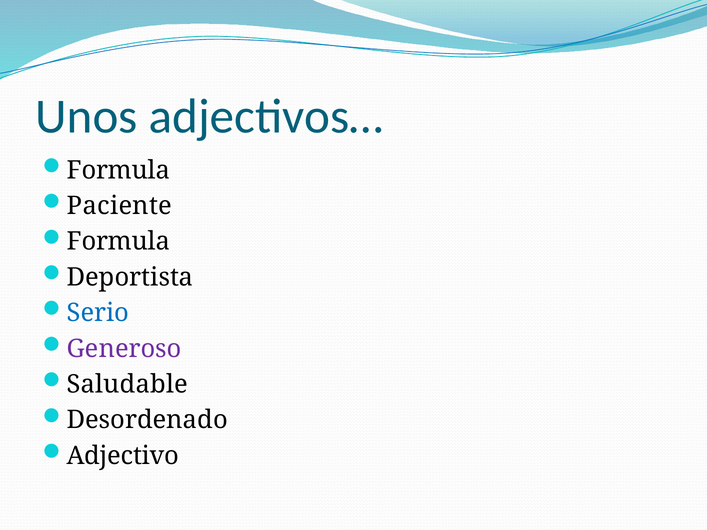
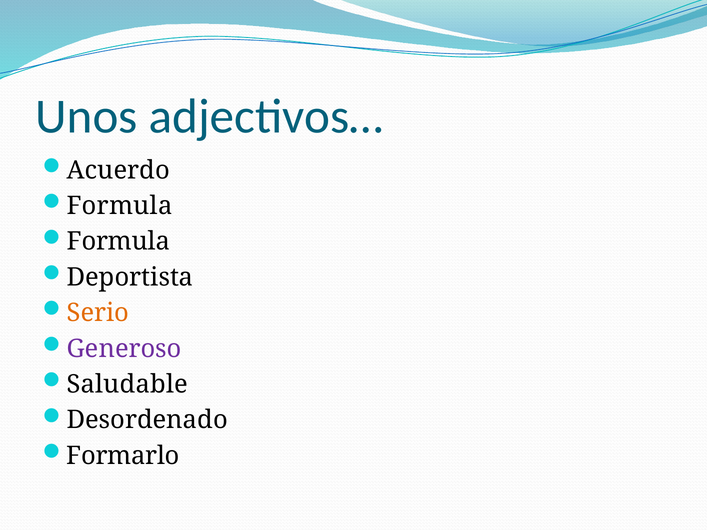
Formula at (118, 170): Formula -> Acuerdo
Paciente at (120, 206): Paciente -> Formula
Serio colour: blue -> orange
Adjectivo: Adjectivo -> Formarlo
